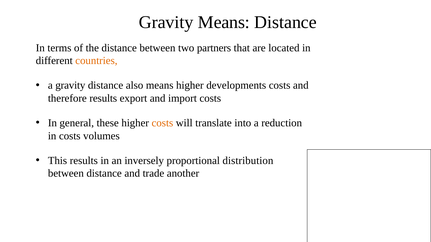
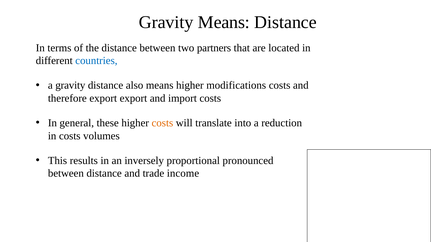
countries colour: orange -> blue
developments: developments -> modifications
therefore results: results -> export
distribution: distribution -> pronounced
another: another -> income
